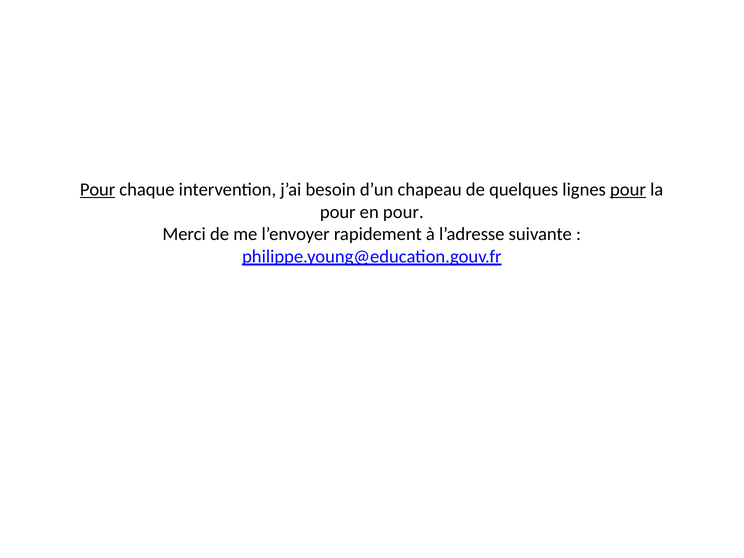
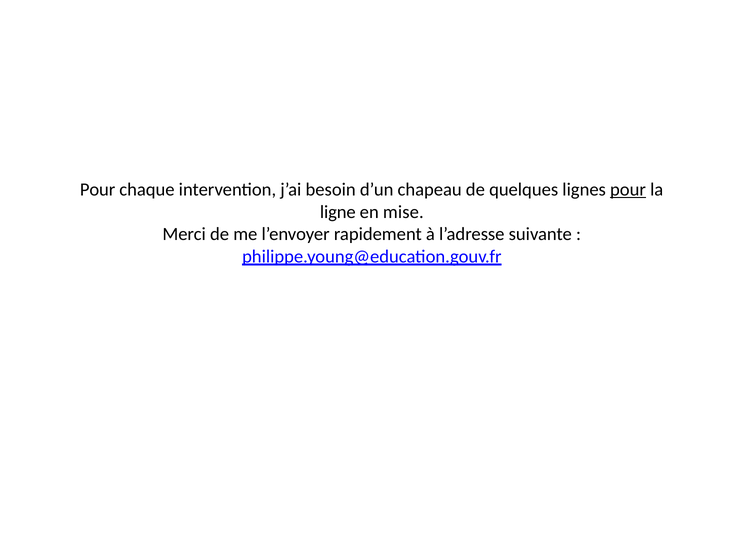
Pour at (98, 190) underline: present -> none
pour at (338, 212): pour -> ligne
en pour: pour -> mise
